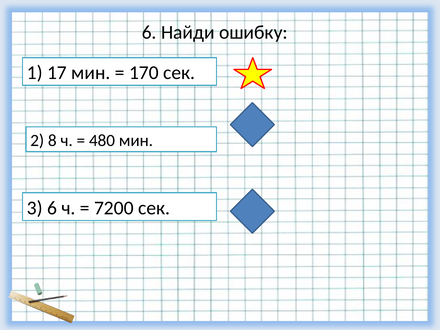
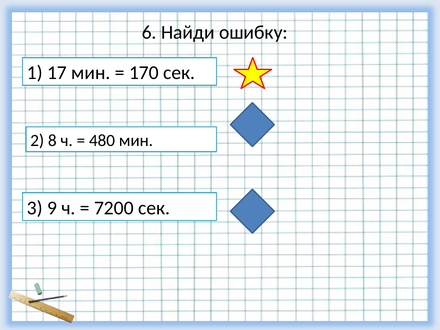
3 6: 6 -> 9
